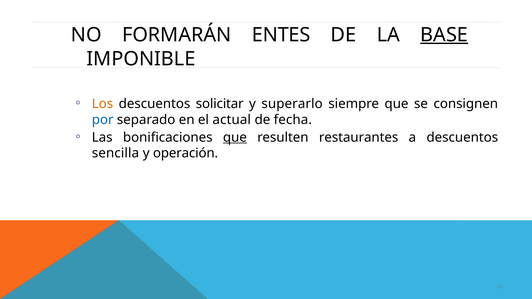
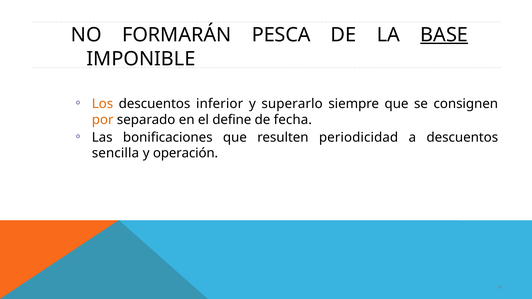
ENTES: ENTES -> PESCA
solicitar: solicitar -> inferior
por colour: blue -> orange
actual: actual -> define
que at (235, 137) underline: present -> none
restaurantes: restaurantes -> periodicidad
